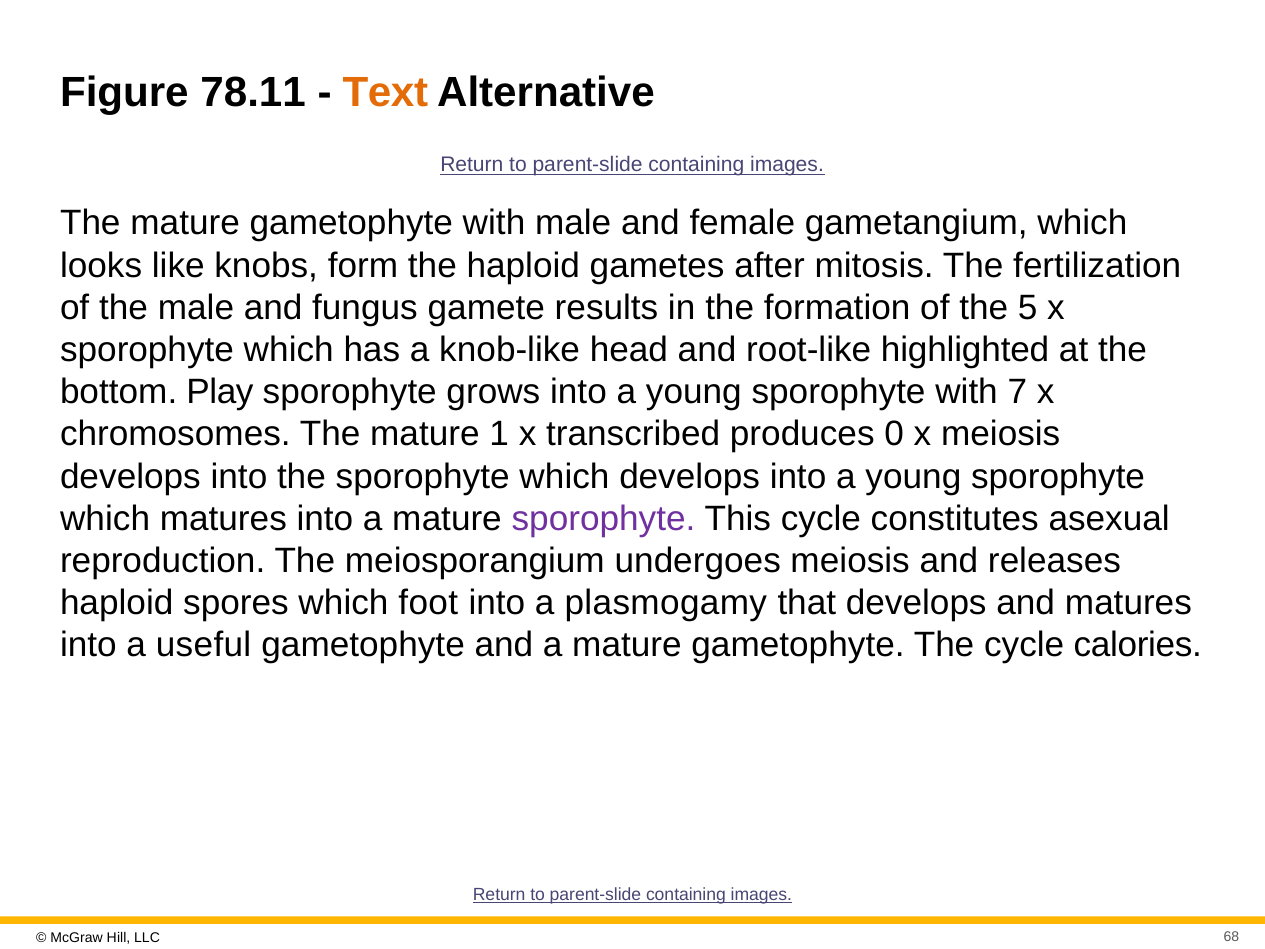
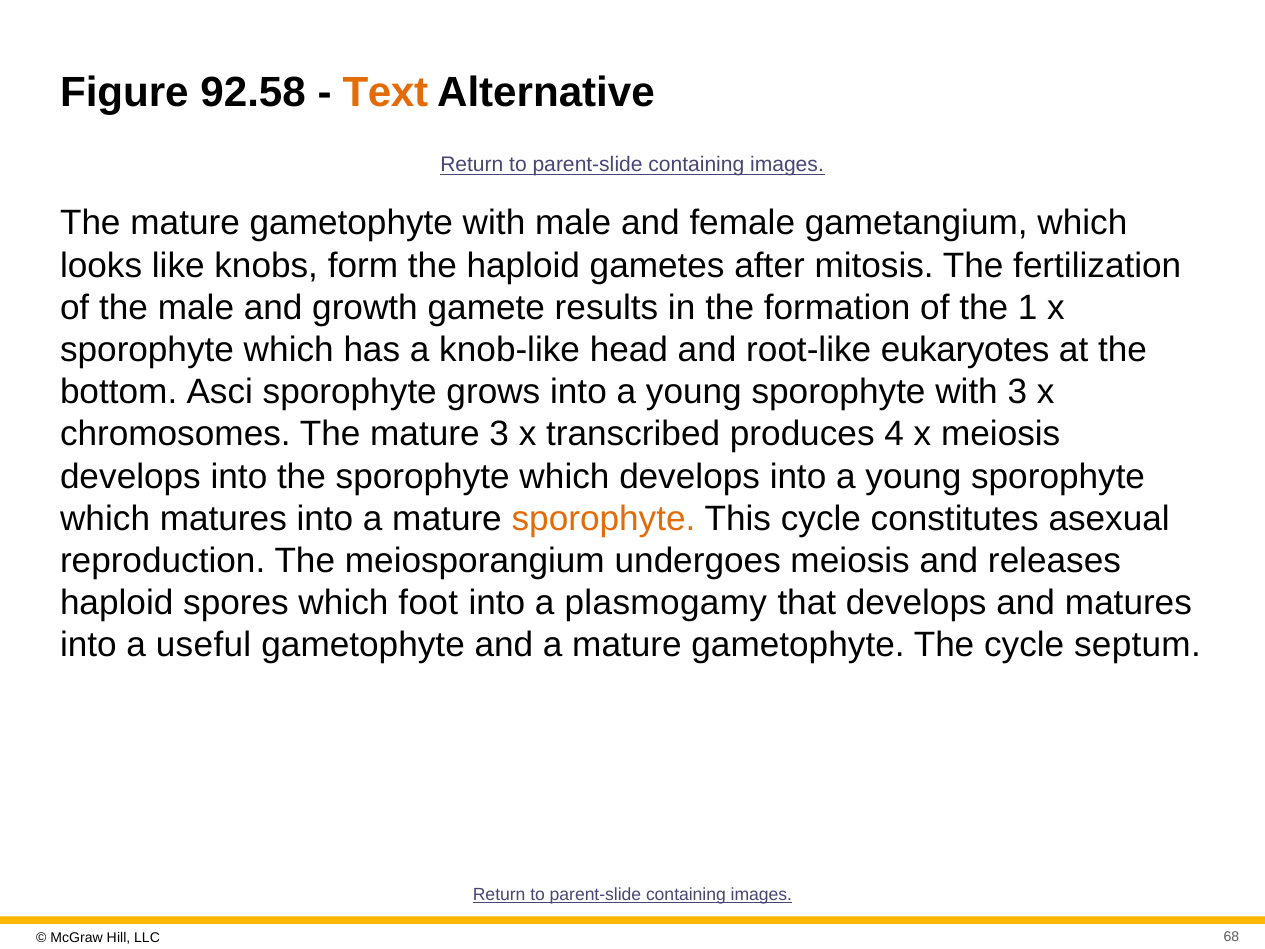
78.11: 78.11 -> 92.58
fungus: fungus -> growth
5: 5 -> 1
highlighted: highlighted -> eukaryotes
Play: Play -> Asci
with 7: 7 -> 3
mature 1: 1 -> 3
0: 0 -> 4
sporophyte at (603, 518) colour: purple -> orange
calories: calories -> septum
